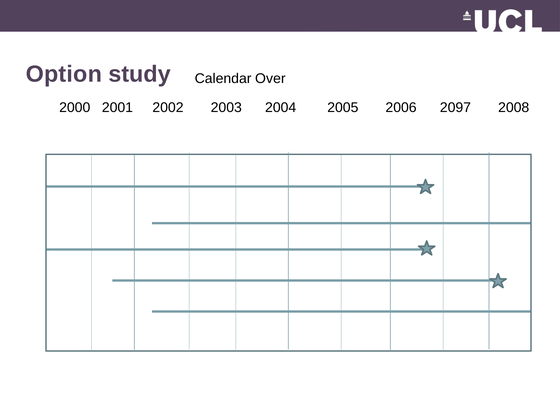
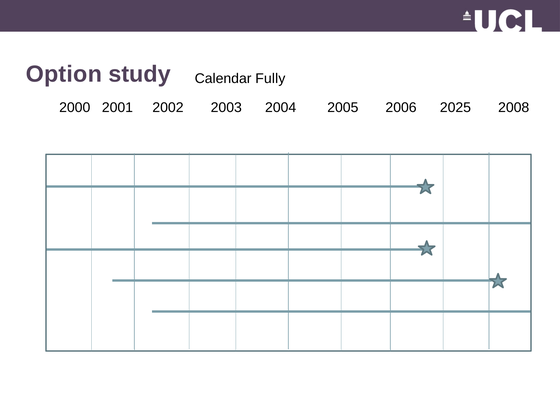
Over: Over -> Fully
2097: 2097 -> 2025
